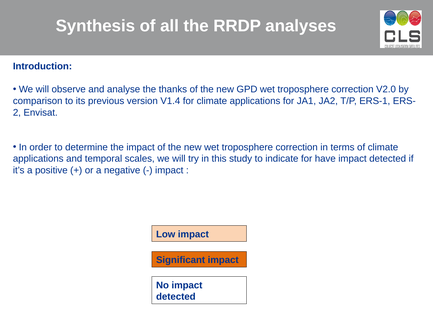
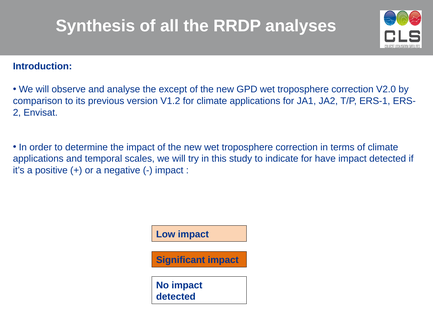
thanks: thanks -> except
V1.4: V1.4 -> V1.2
